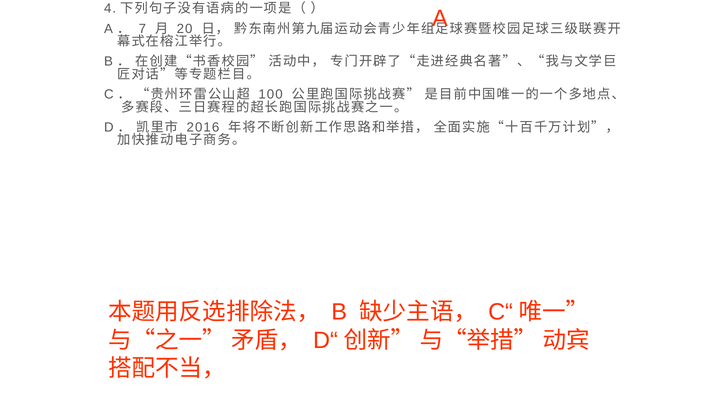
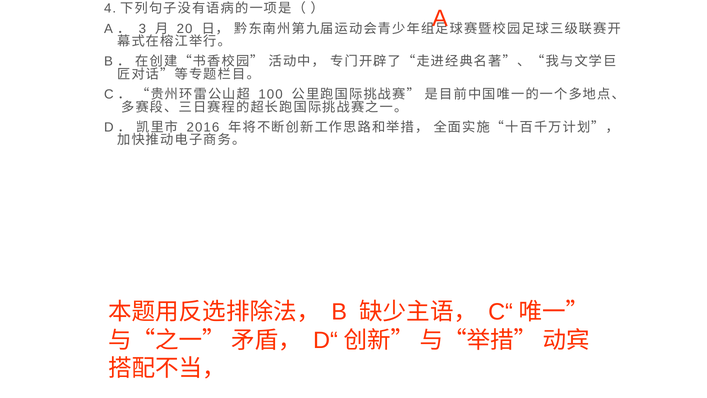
7: 7 -> 3
